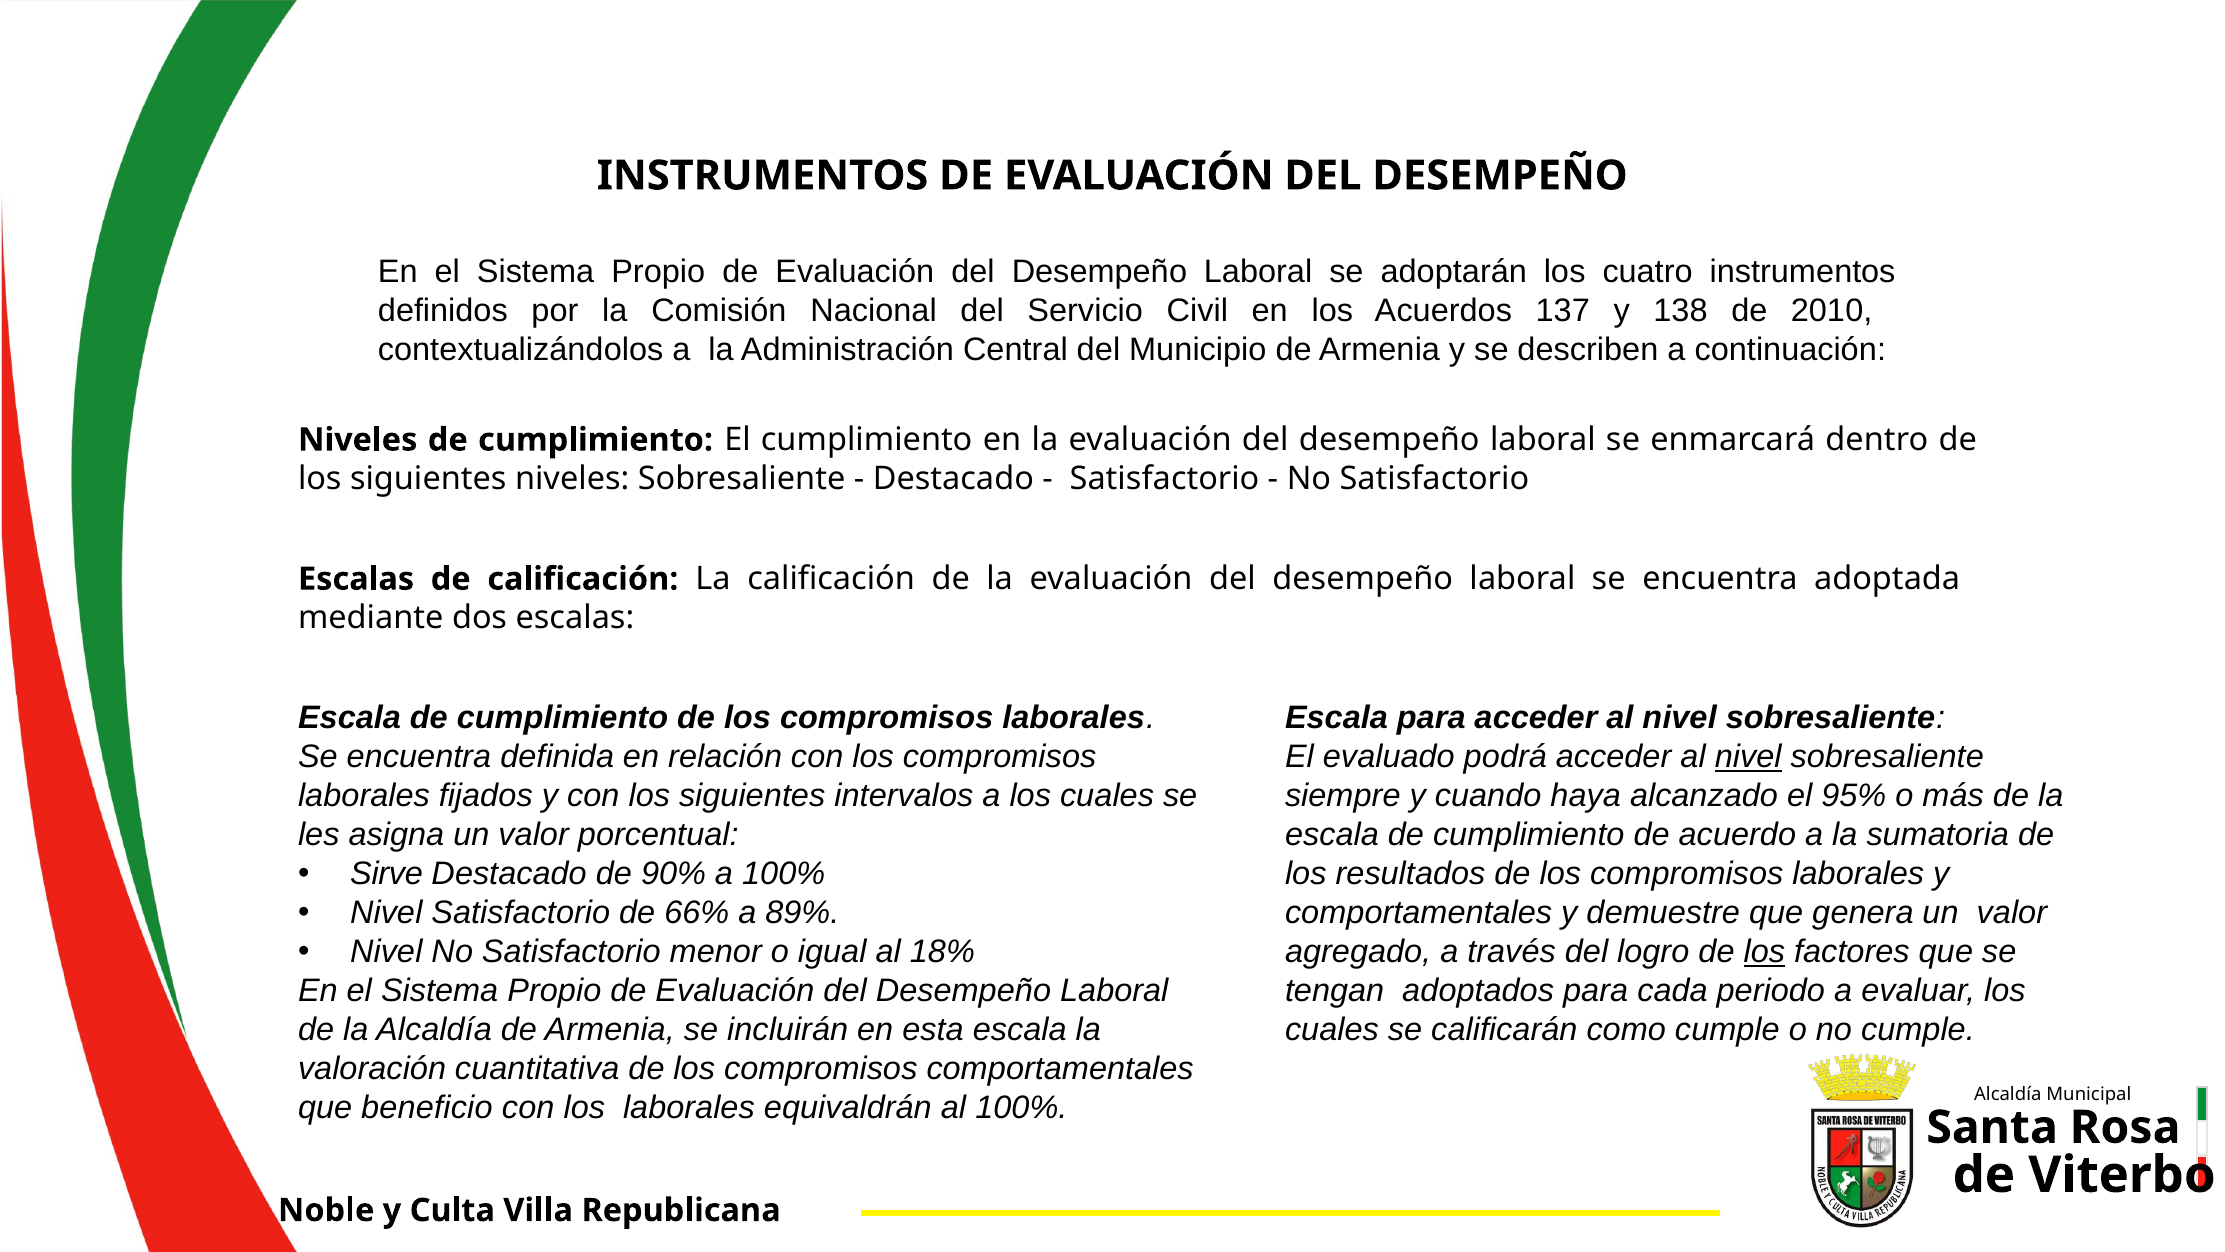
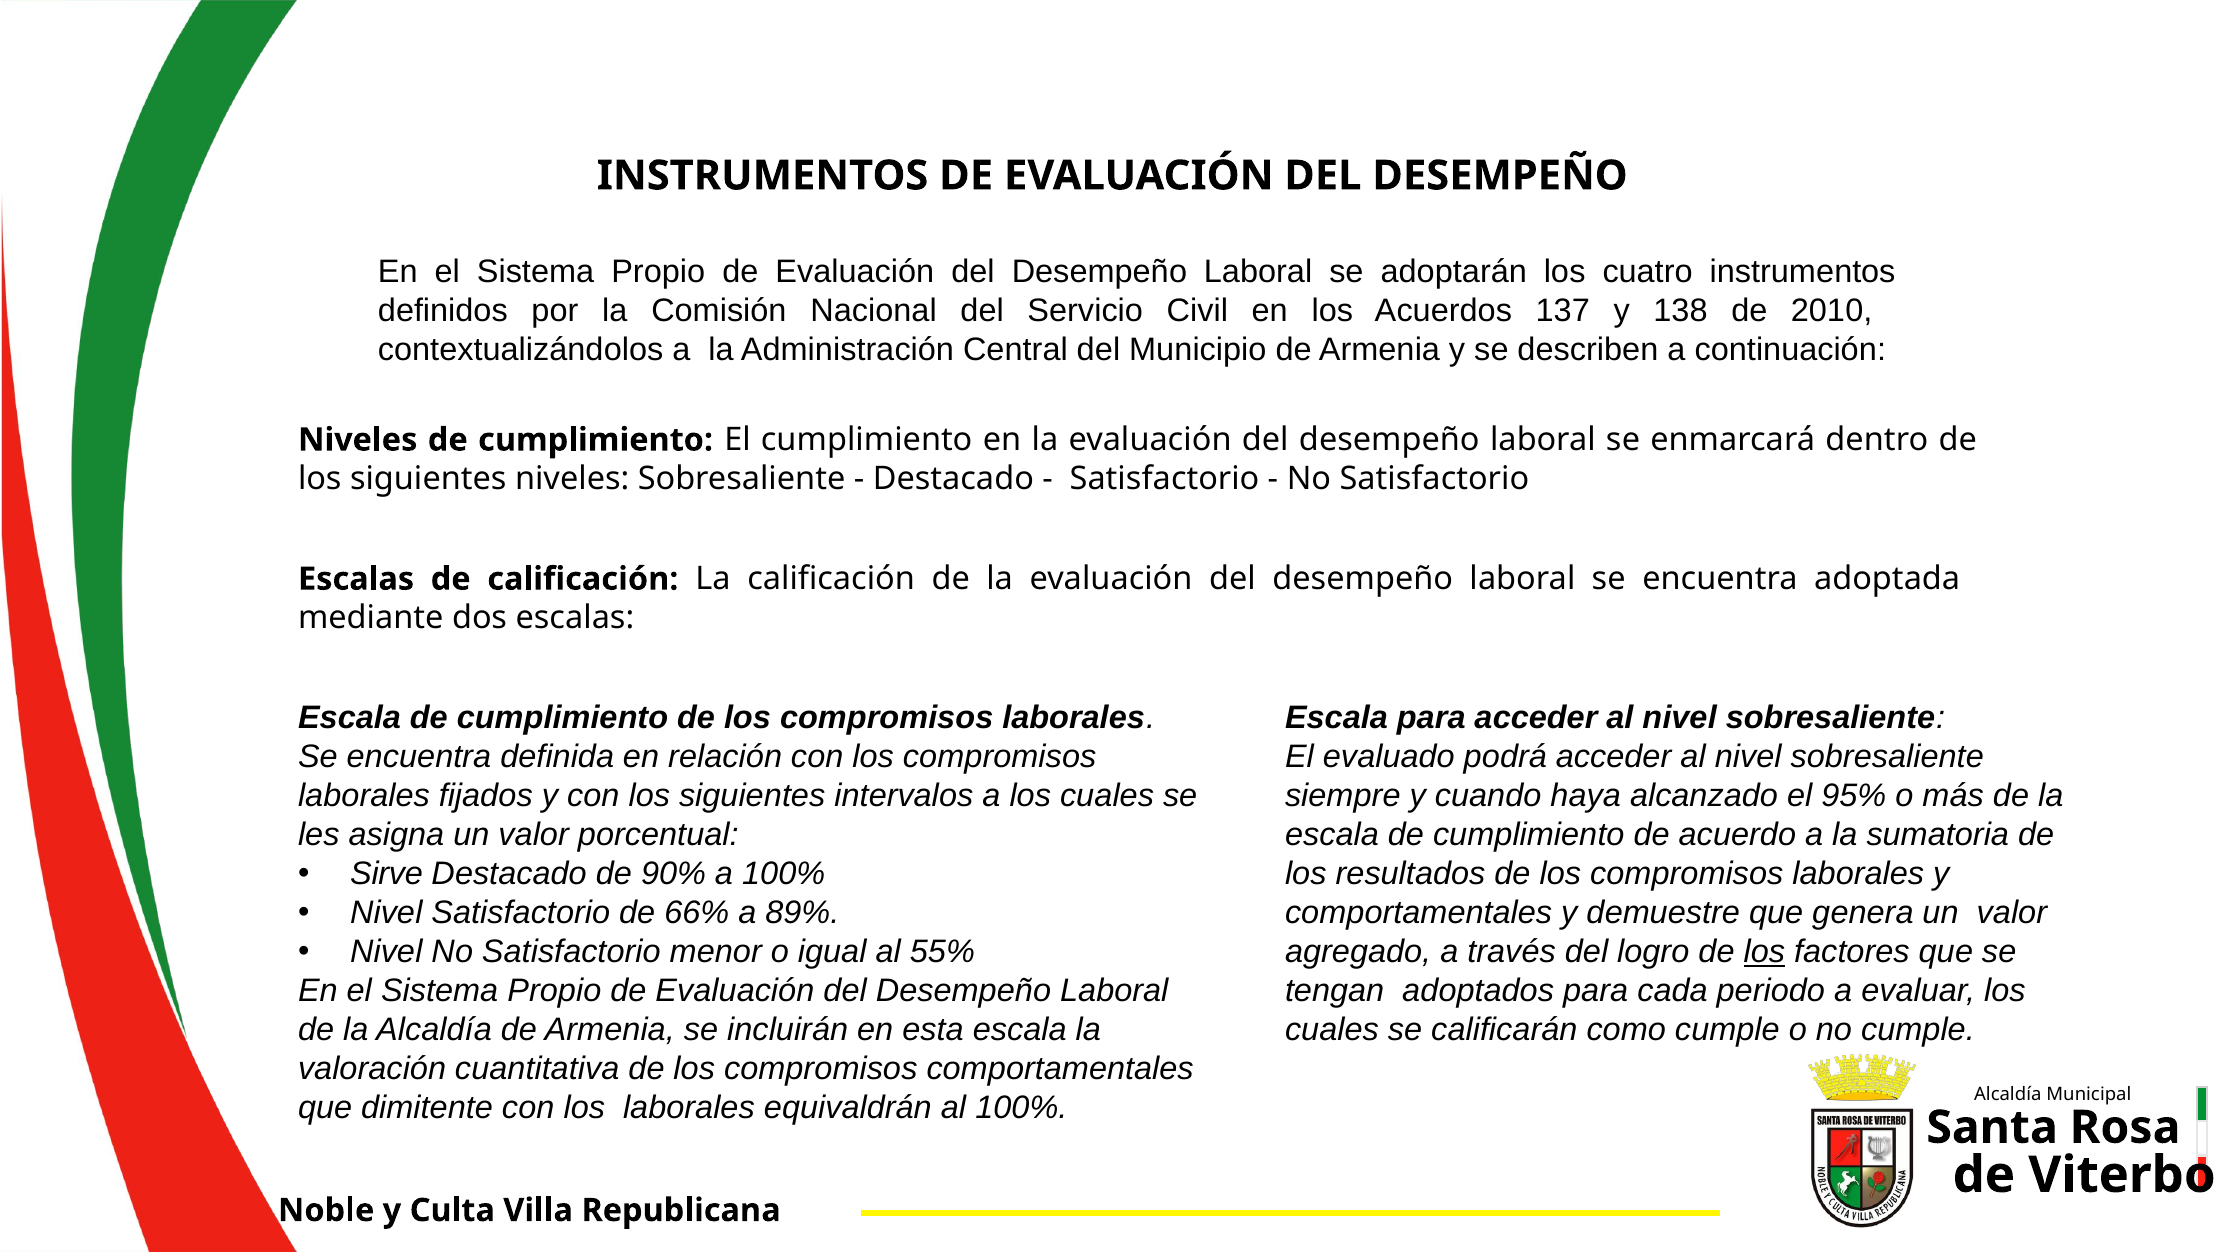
nivel at (1748, 757) underline: present -> none
18%: 18% -> 55%
beneficio: beneficio -> dimitente
